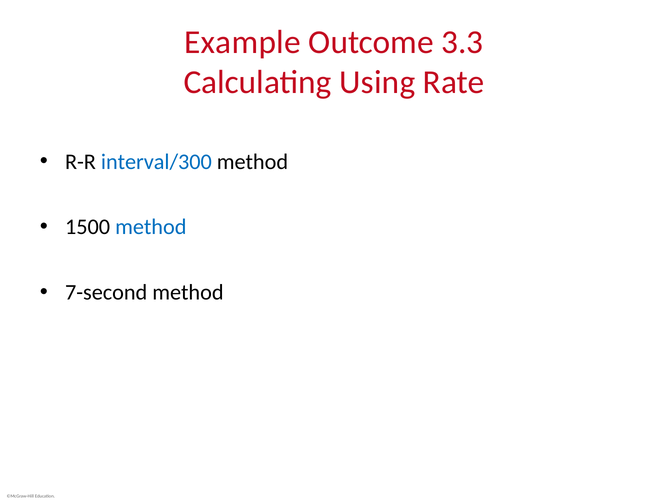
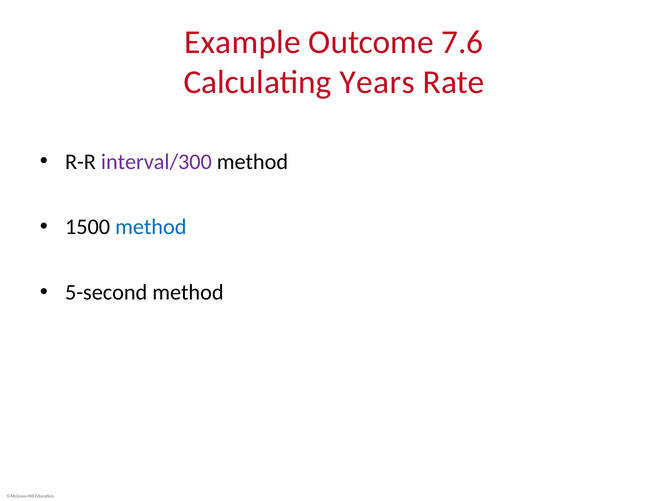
3.3: 3.3 -> 7.6
Using: Using -> Years
interval/300 colour: blue -> purple
7-second: 7-second -> 5-second
